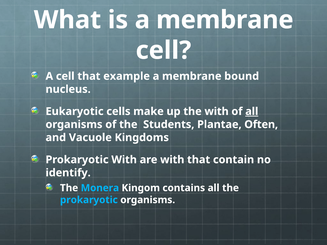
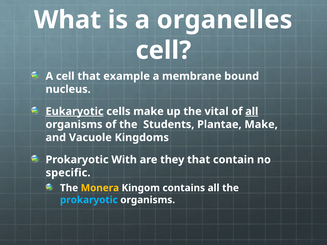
is a membrane: membrane -> organelles
Eukaryotic underline: none -> present
the with: with -> vital
Plantae Often: Often -> Make
are with: with -> they
identify: identify -> specific
Monera colour: light blue -> yellow
